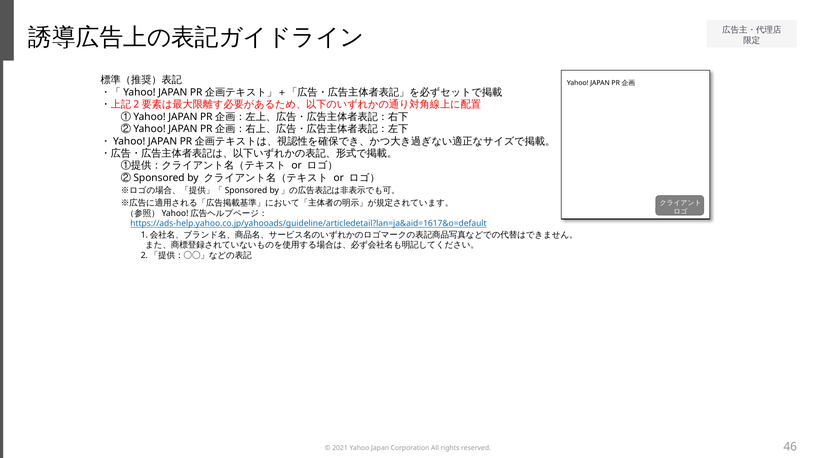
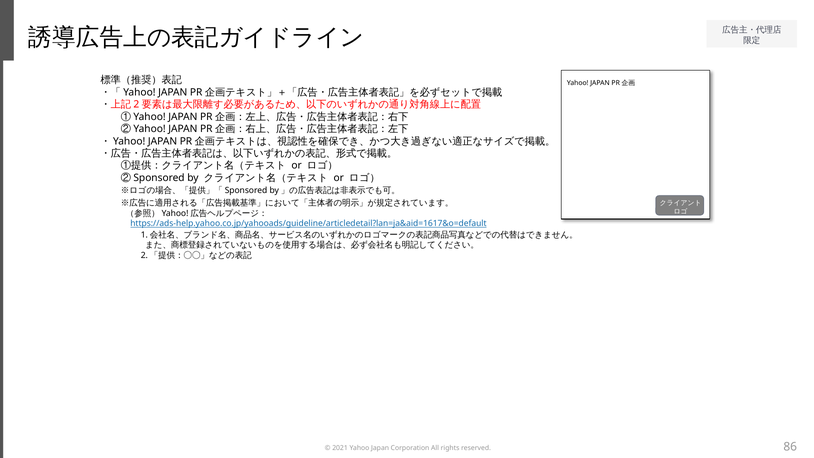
46: 46 -> 86
